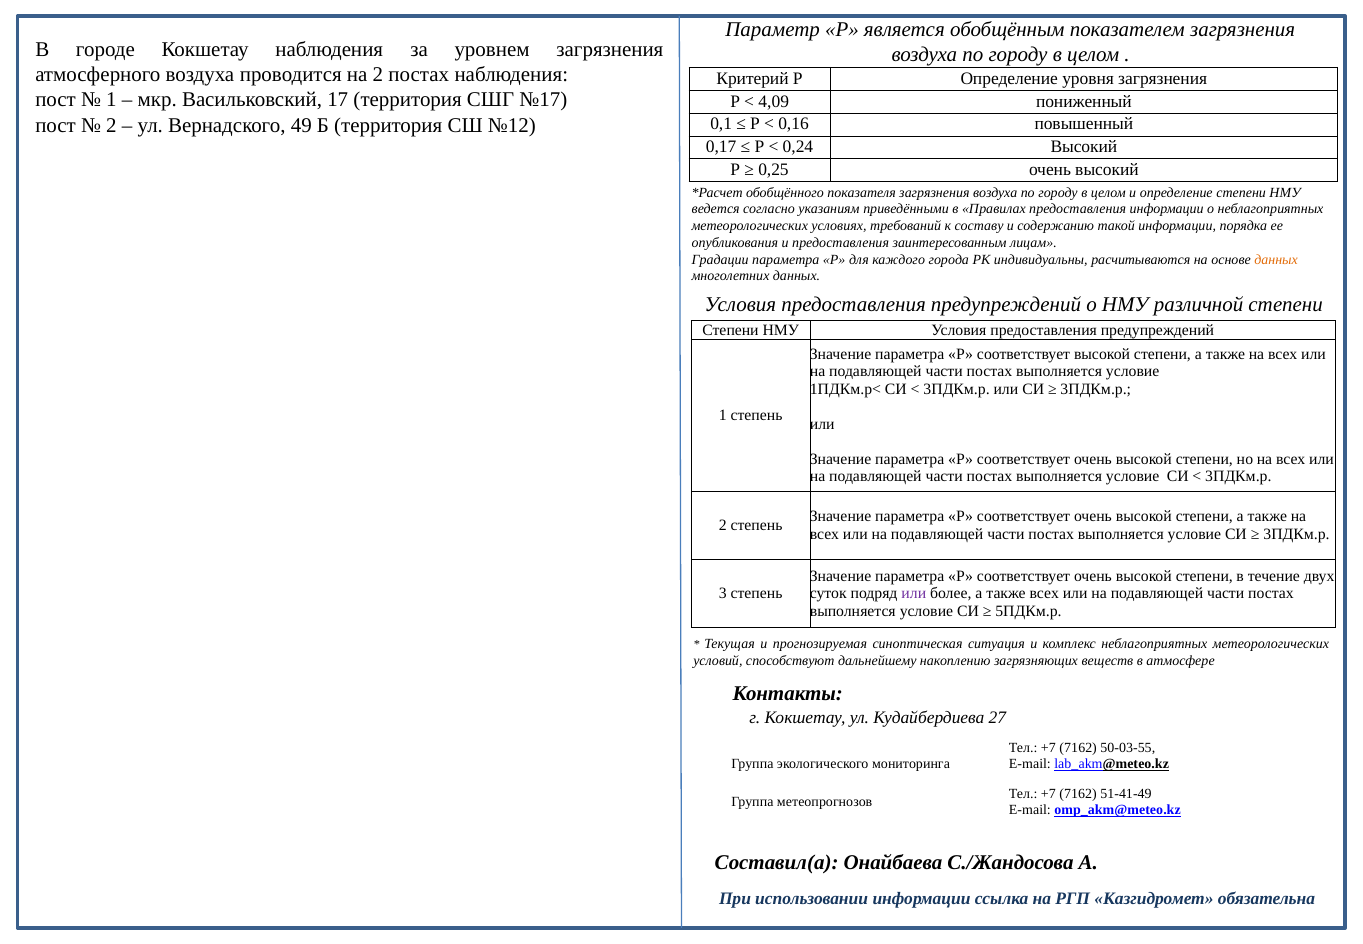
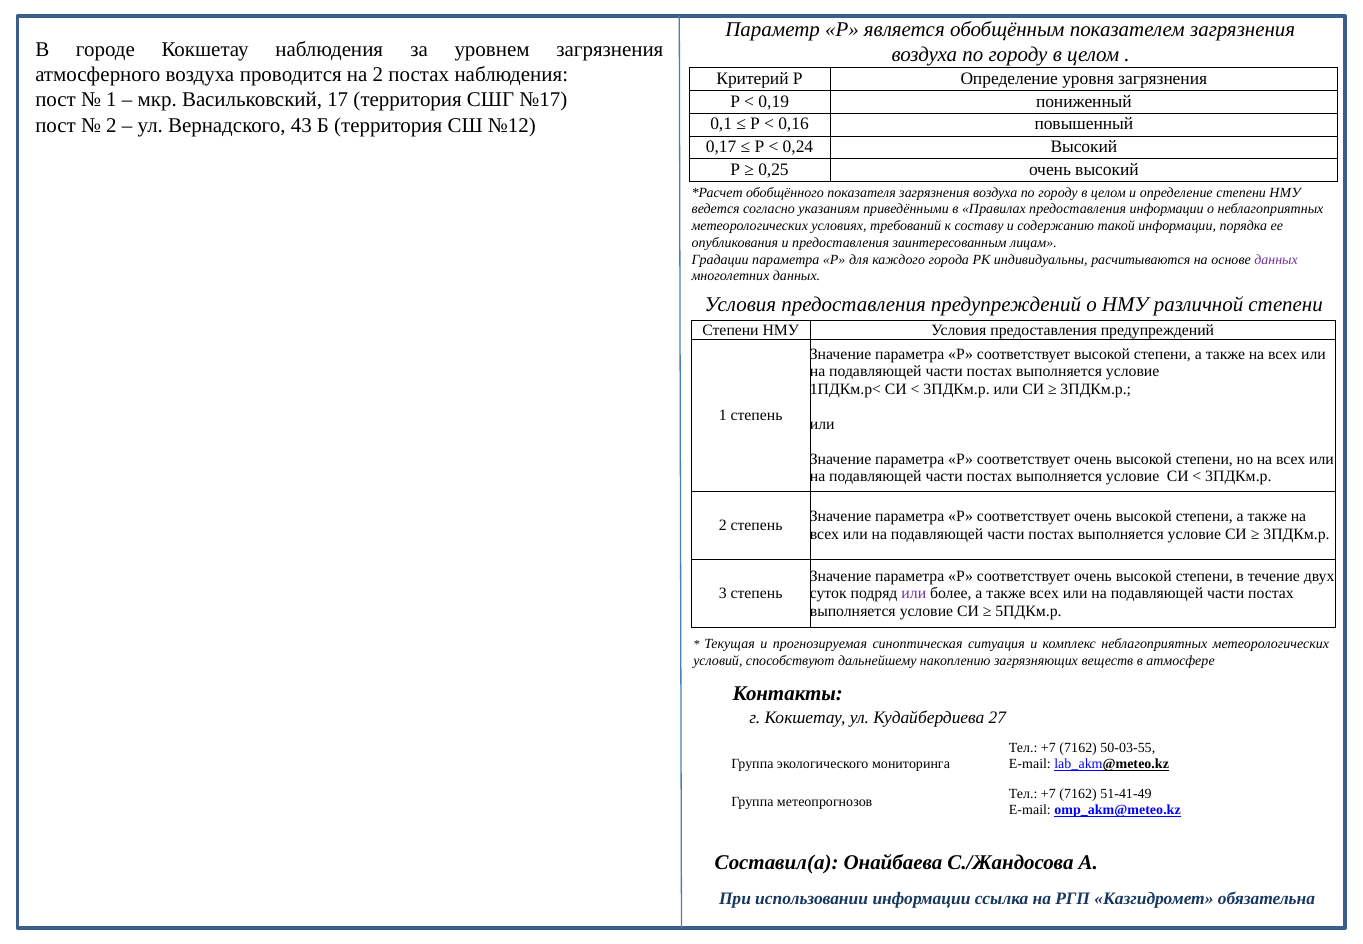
4,09: 4,09 -> 0,19
49: 49 -> 43
данных at (1276, 259) colour: orange -> purple
